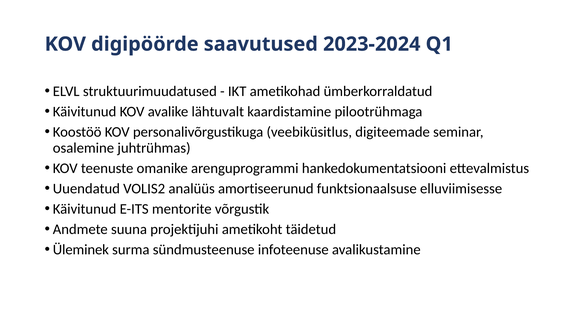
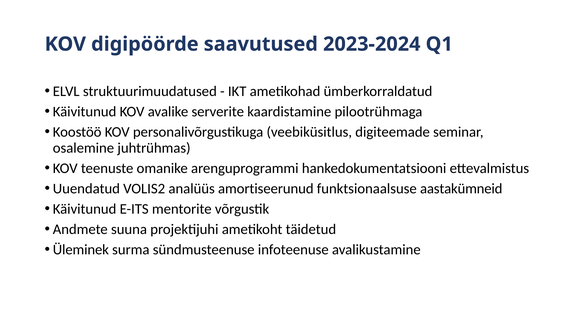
lähtuvalt: lähtuvalt -> serverite
elluviimisesse: elluviimisesse -> aastakümneid
